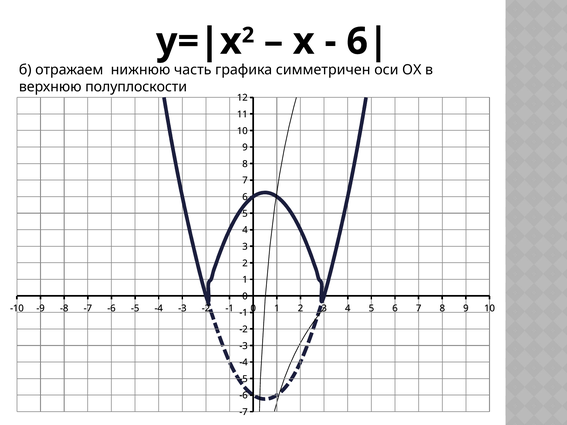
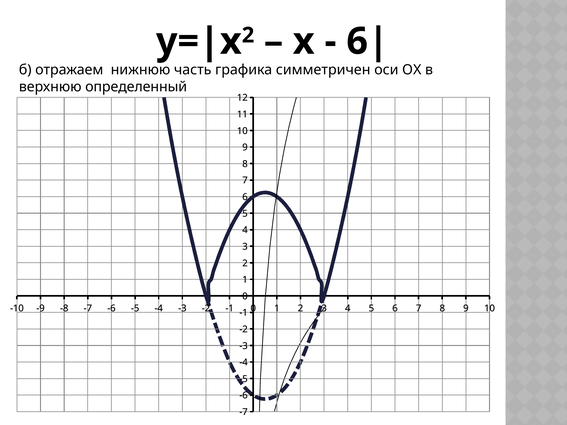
полуплоскости: полуплоскости -> определенный
